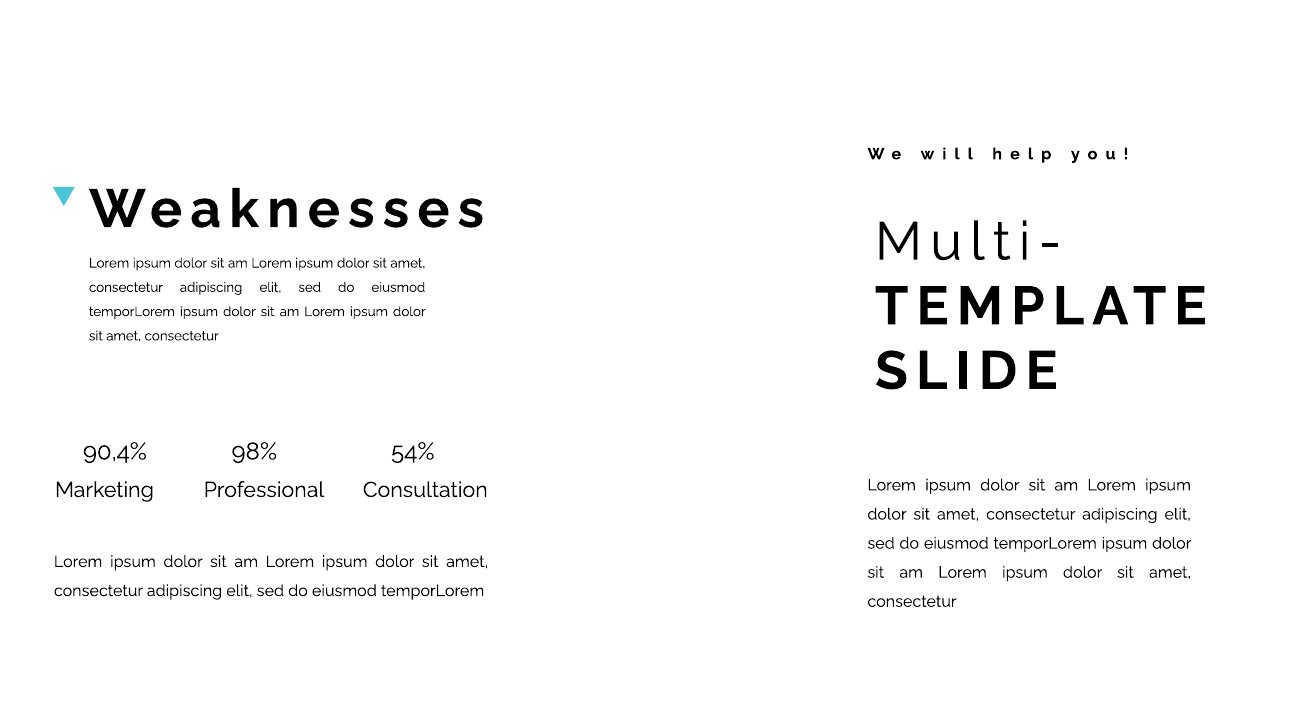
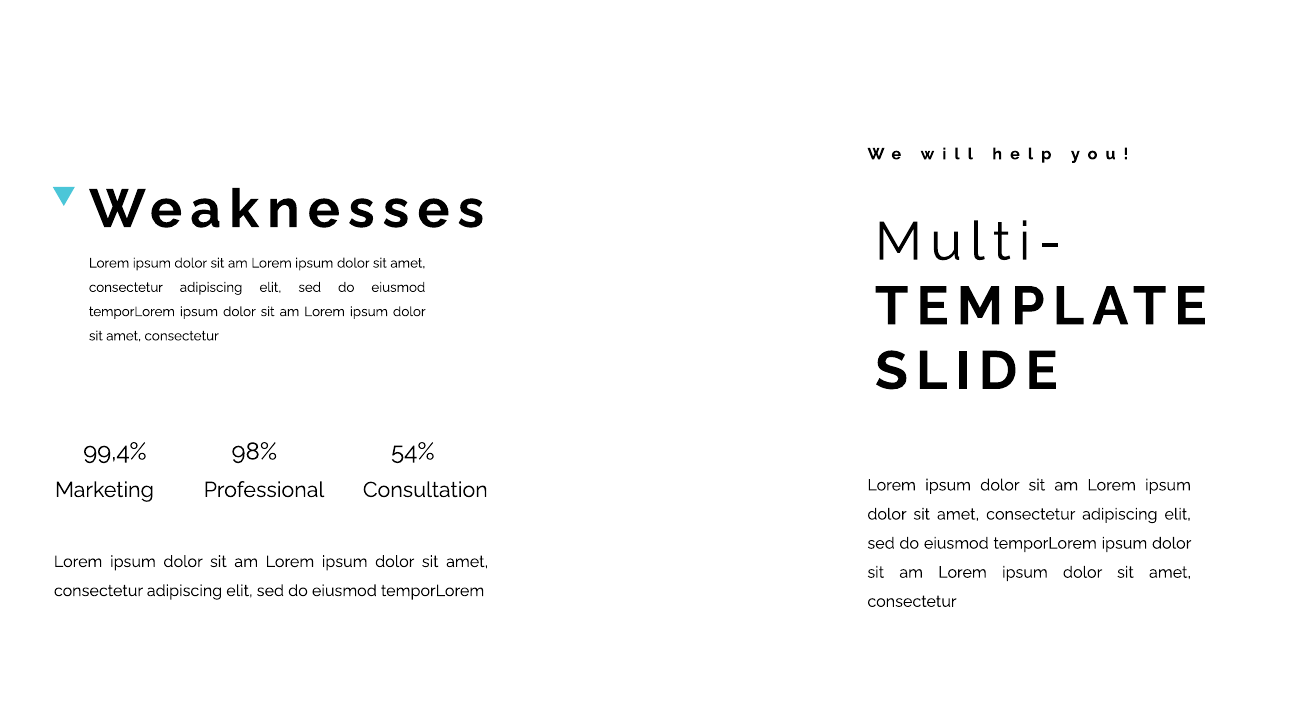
90,4%: 90,4% -> 99,4%
